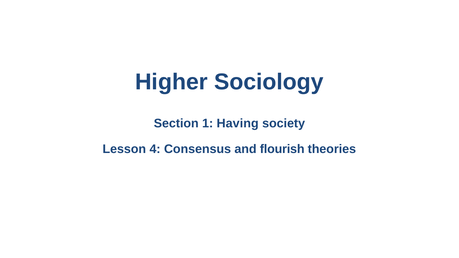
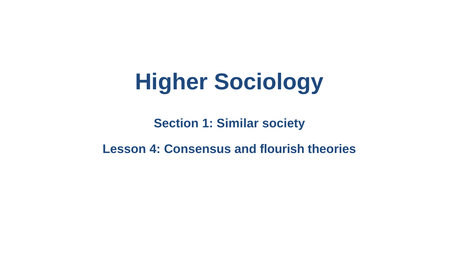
Having: Having -> Similar
